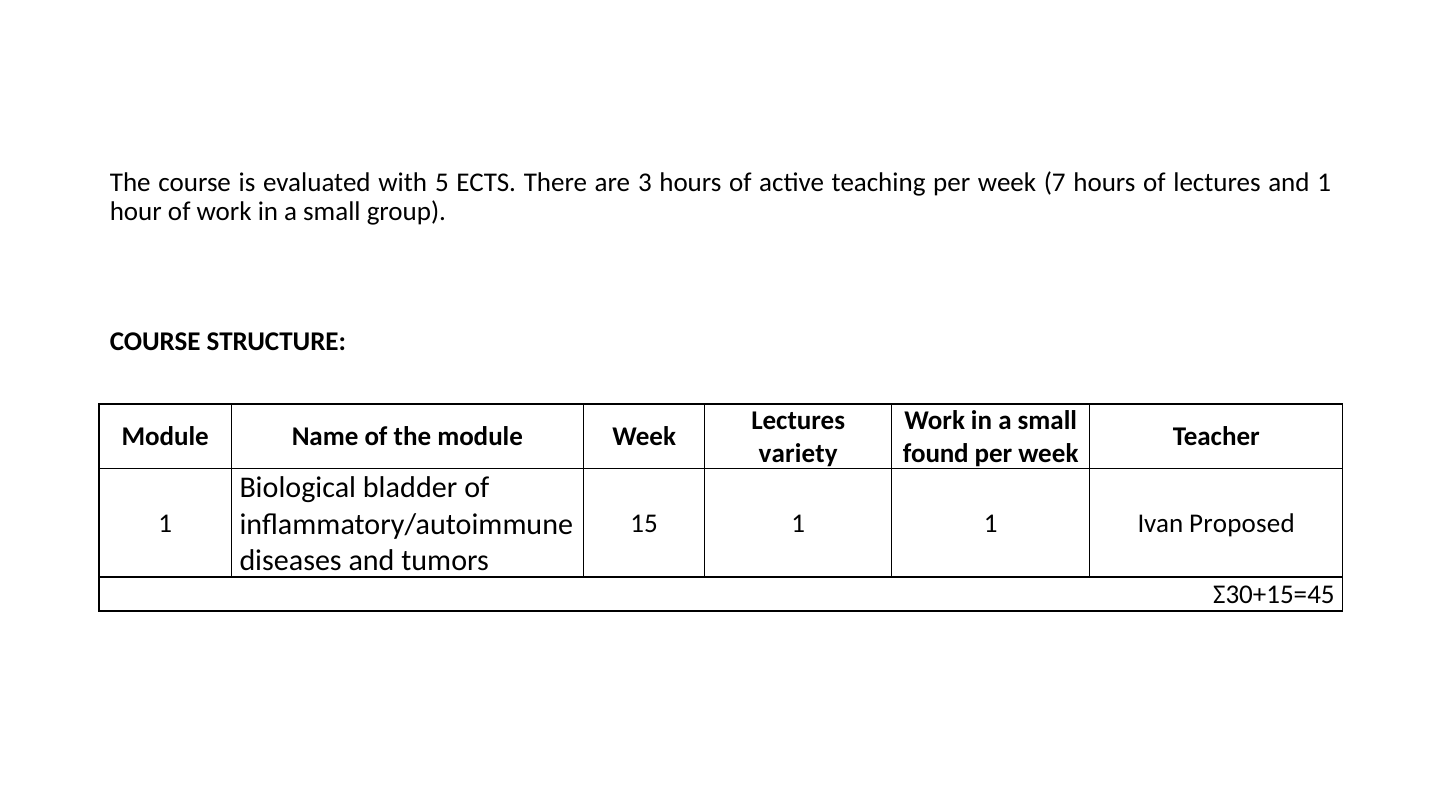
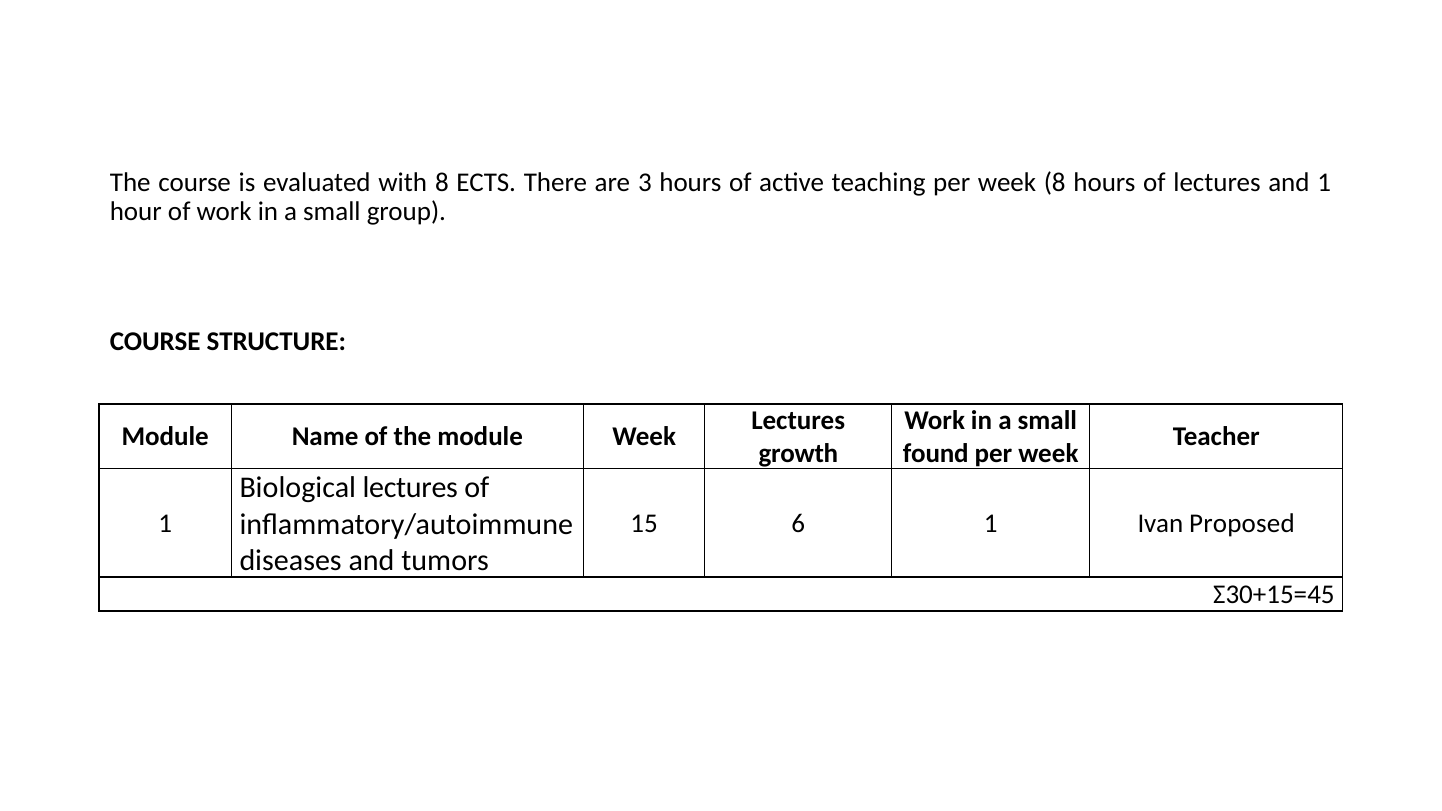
with 5: 5 -> 8
week 7: 7 -> 8
variety: variety -> growth
Biological bladder: bladder -> lectures
15 1: 1 -> 6
